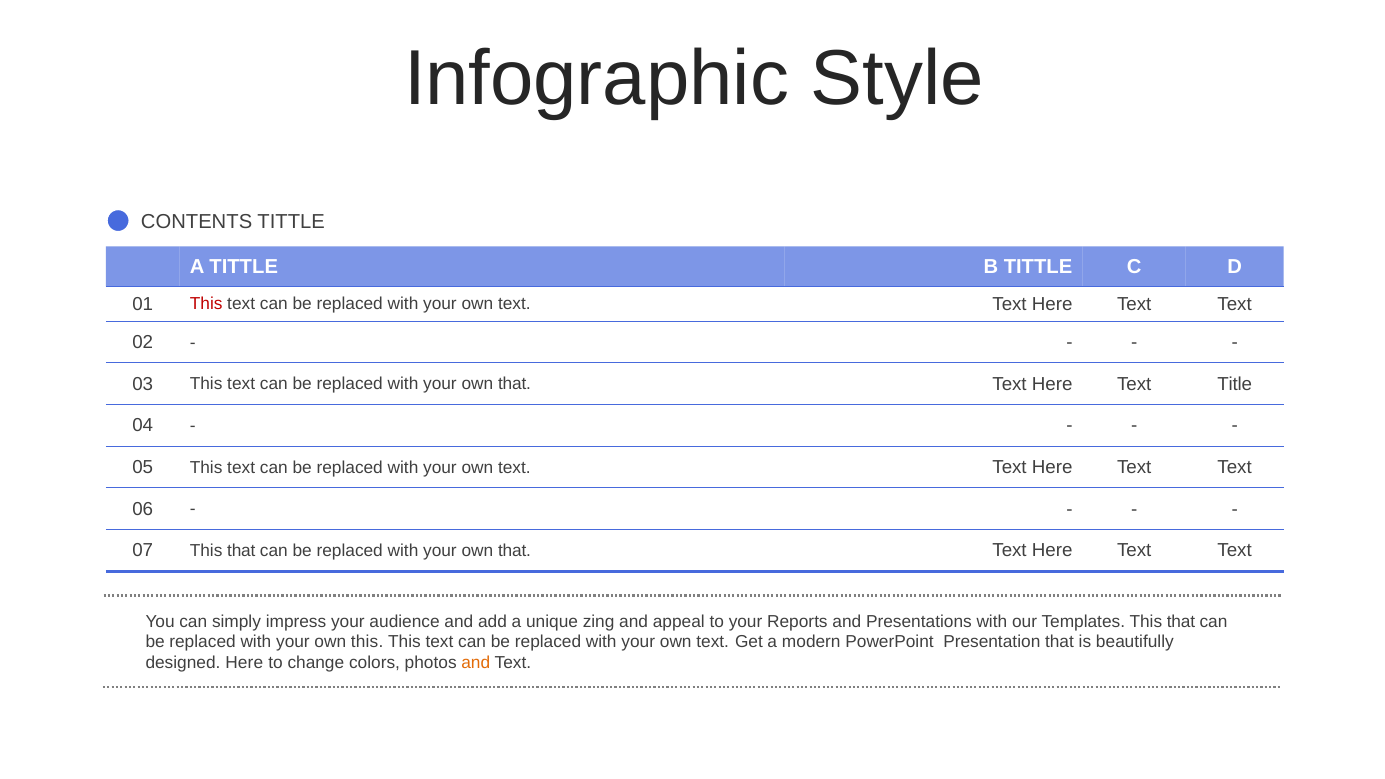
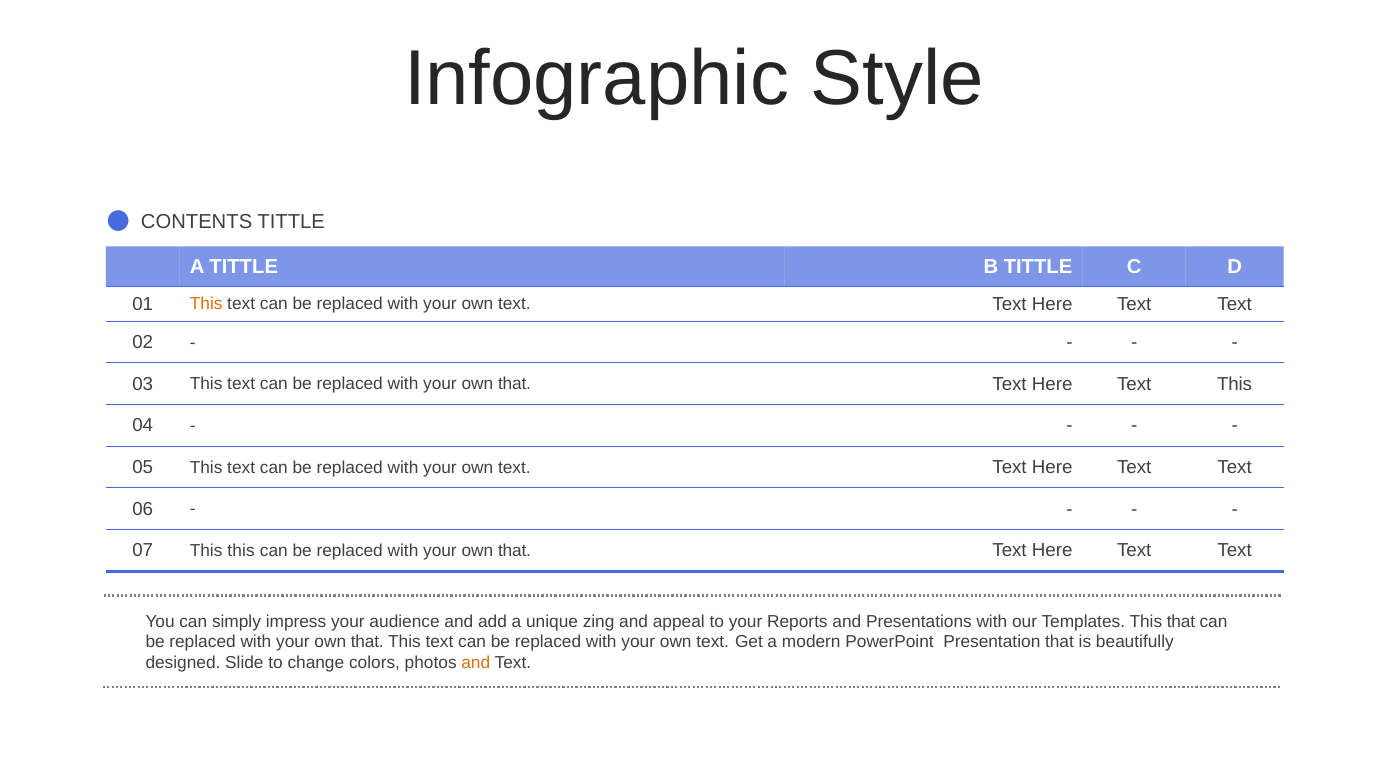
This at (206, 304) colour: red -> orange
Text Title: Title -> This
07 This that: that -> this
this at (367, 642): this -> that
designed Here: Here -> Slide
